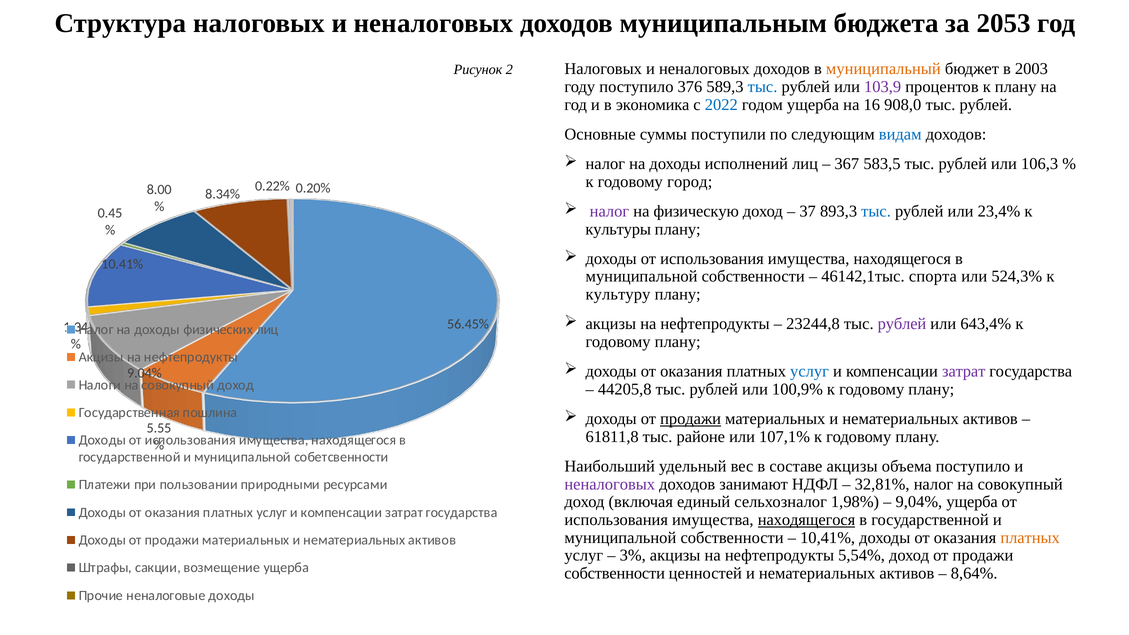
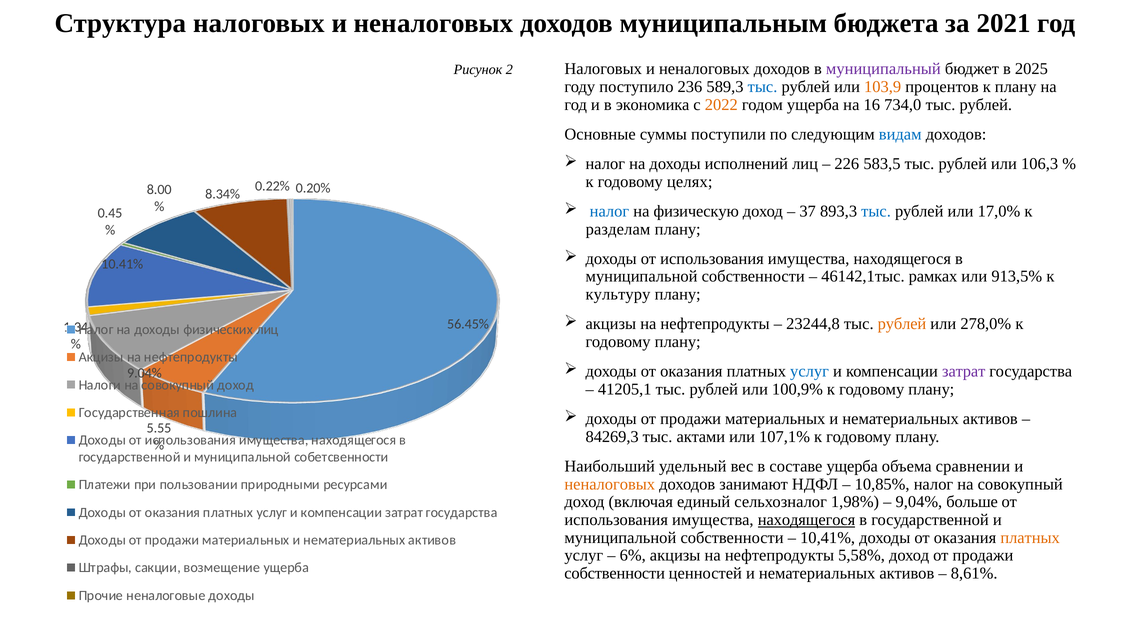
2053: 2053 -> 2021
муниципальный colour: orange -> purple
2003: 2003 -> 2025
376: 376 -> 236
103,9 colour: purple -> orange
2022 colour: blue -> orange
908,0: 908,0 -> 734,0
367: 367 -> 226
город: город -> целях
налог at (609, 211) colour: purple -> blue
23,4%: 23,4% -> 17,0%
культуры: культуры -> разделам
спорта: спорта -> рамках
524,3%: 524,3% -> 913,5%
рублей at (902, 324) colour: purple -> orange
643,4%: 643,4% -> 278,0%
44205,8: 44205,8 -> 41205,1
продажи at (691, 419) underline: present -> none
61811,8: 61811,8 -> 84269,3
районе: районе -> актами
составе акцизы: акцизы -> ущерба
объема поступило: поступило -> сравнении
неналоговых at (610, 484) colour: purple -> orange
32,81%: 32,81% -> 10,85%
9,04% ущерба: ущерба -> больше
3%: 3% -> 6%
5,54%: 5,54% -> 5,58%
8,64%: 8,64% -> 8,61%
